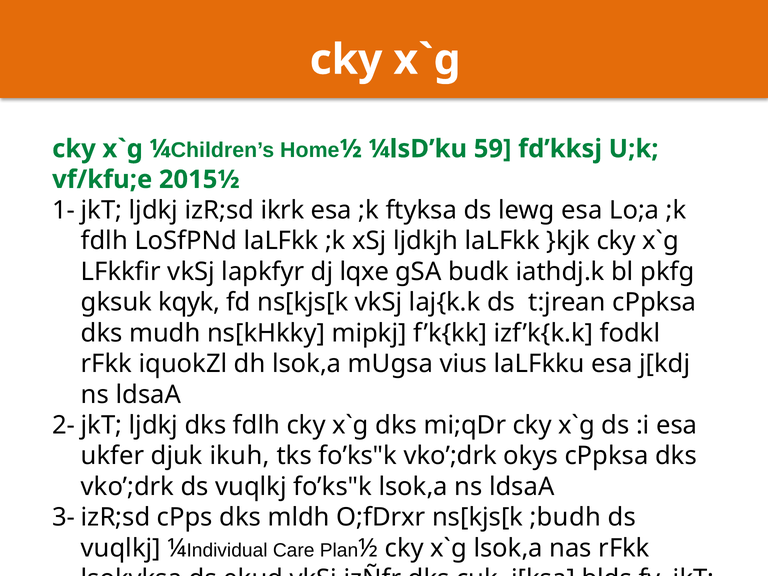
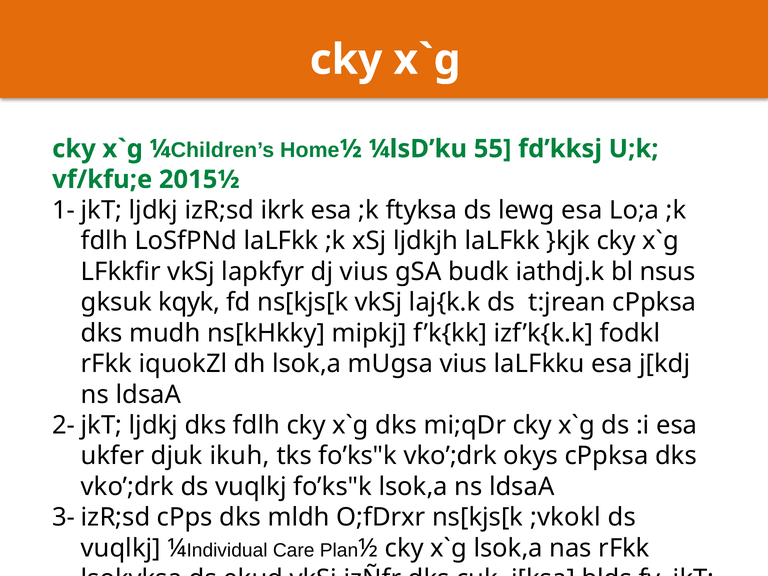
59: 59 -> 55
dj lqxe: lqxe -> vius
pkfg: pkfg -> nsus
;budh: ;budh -> ;vkokl
